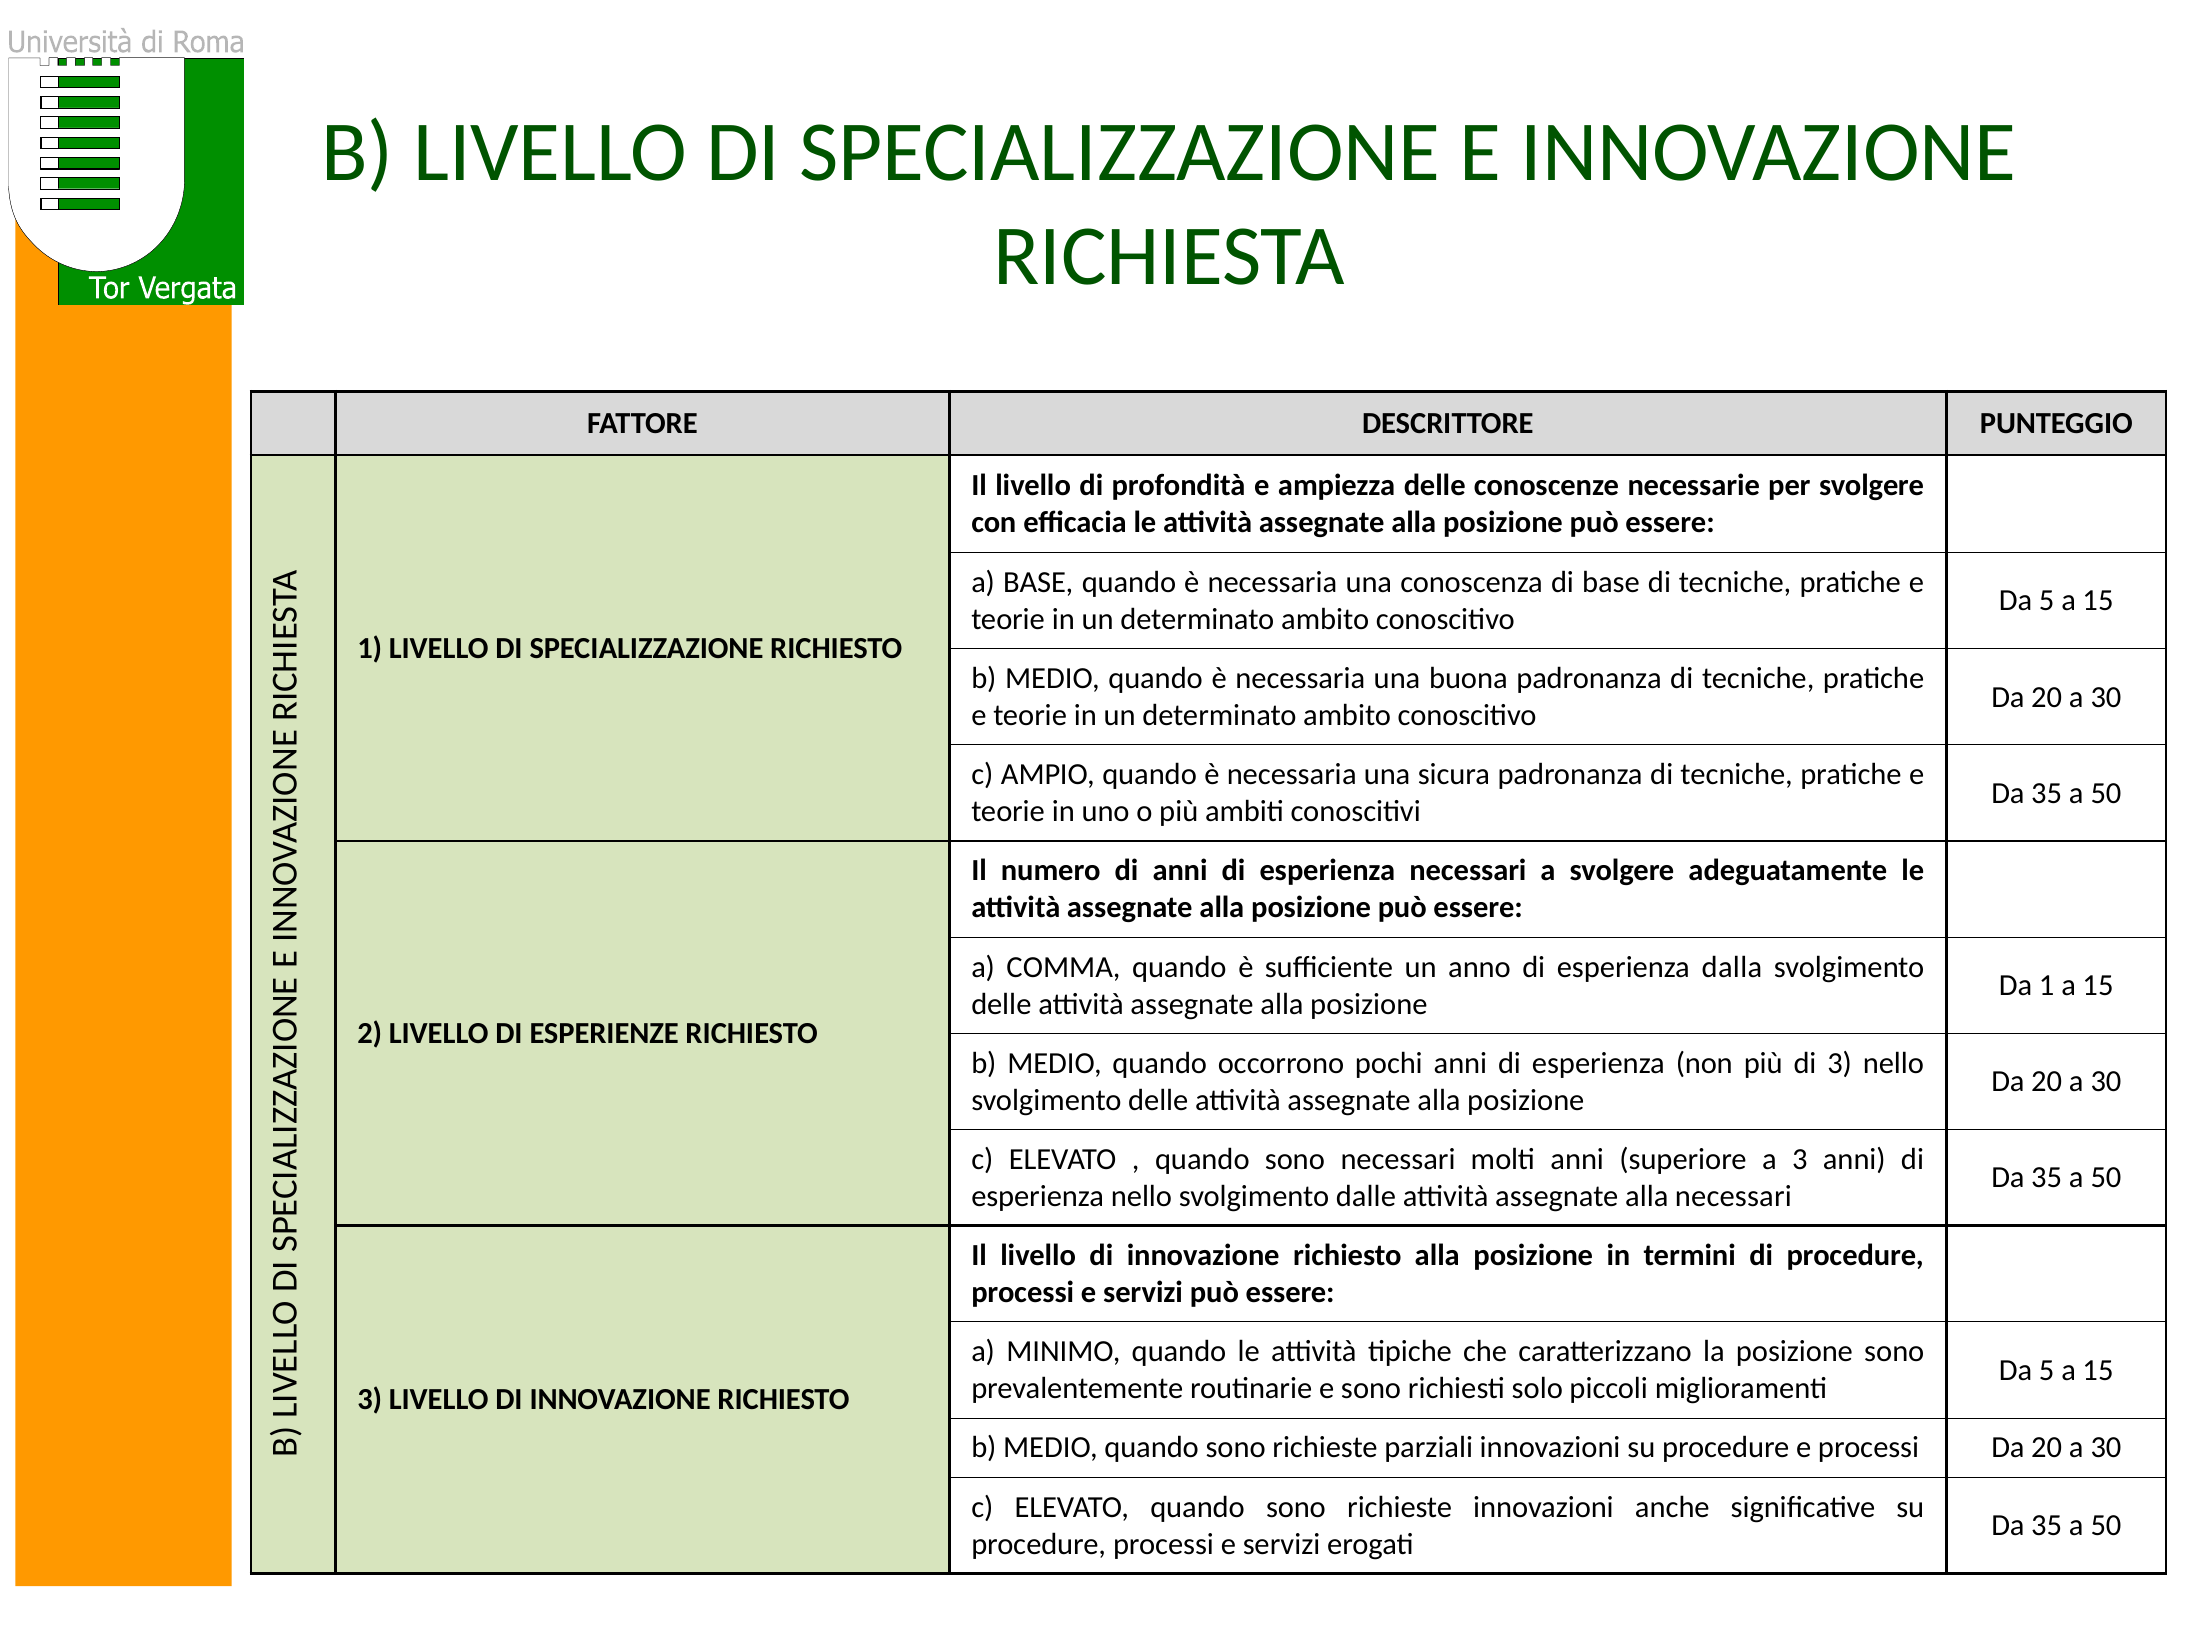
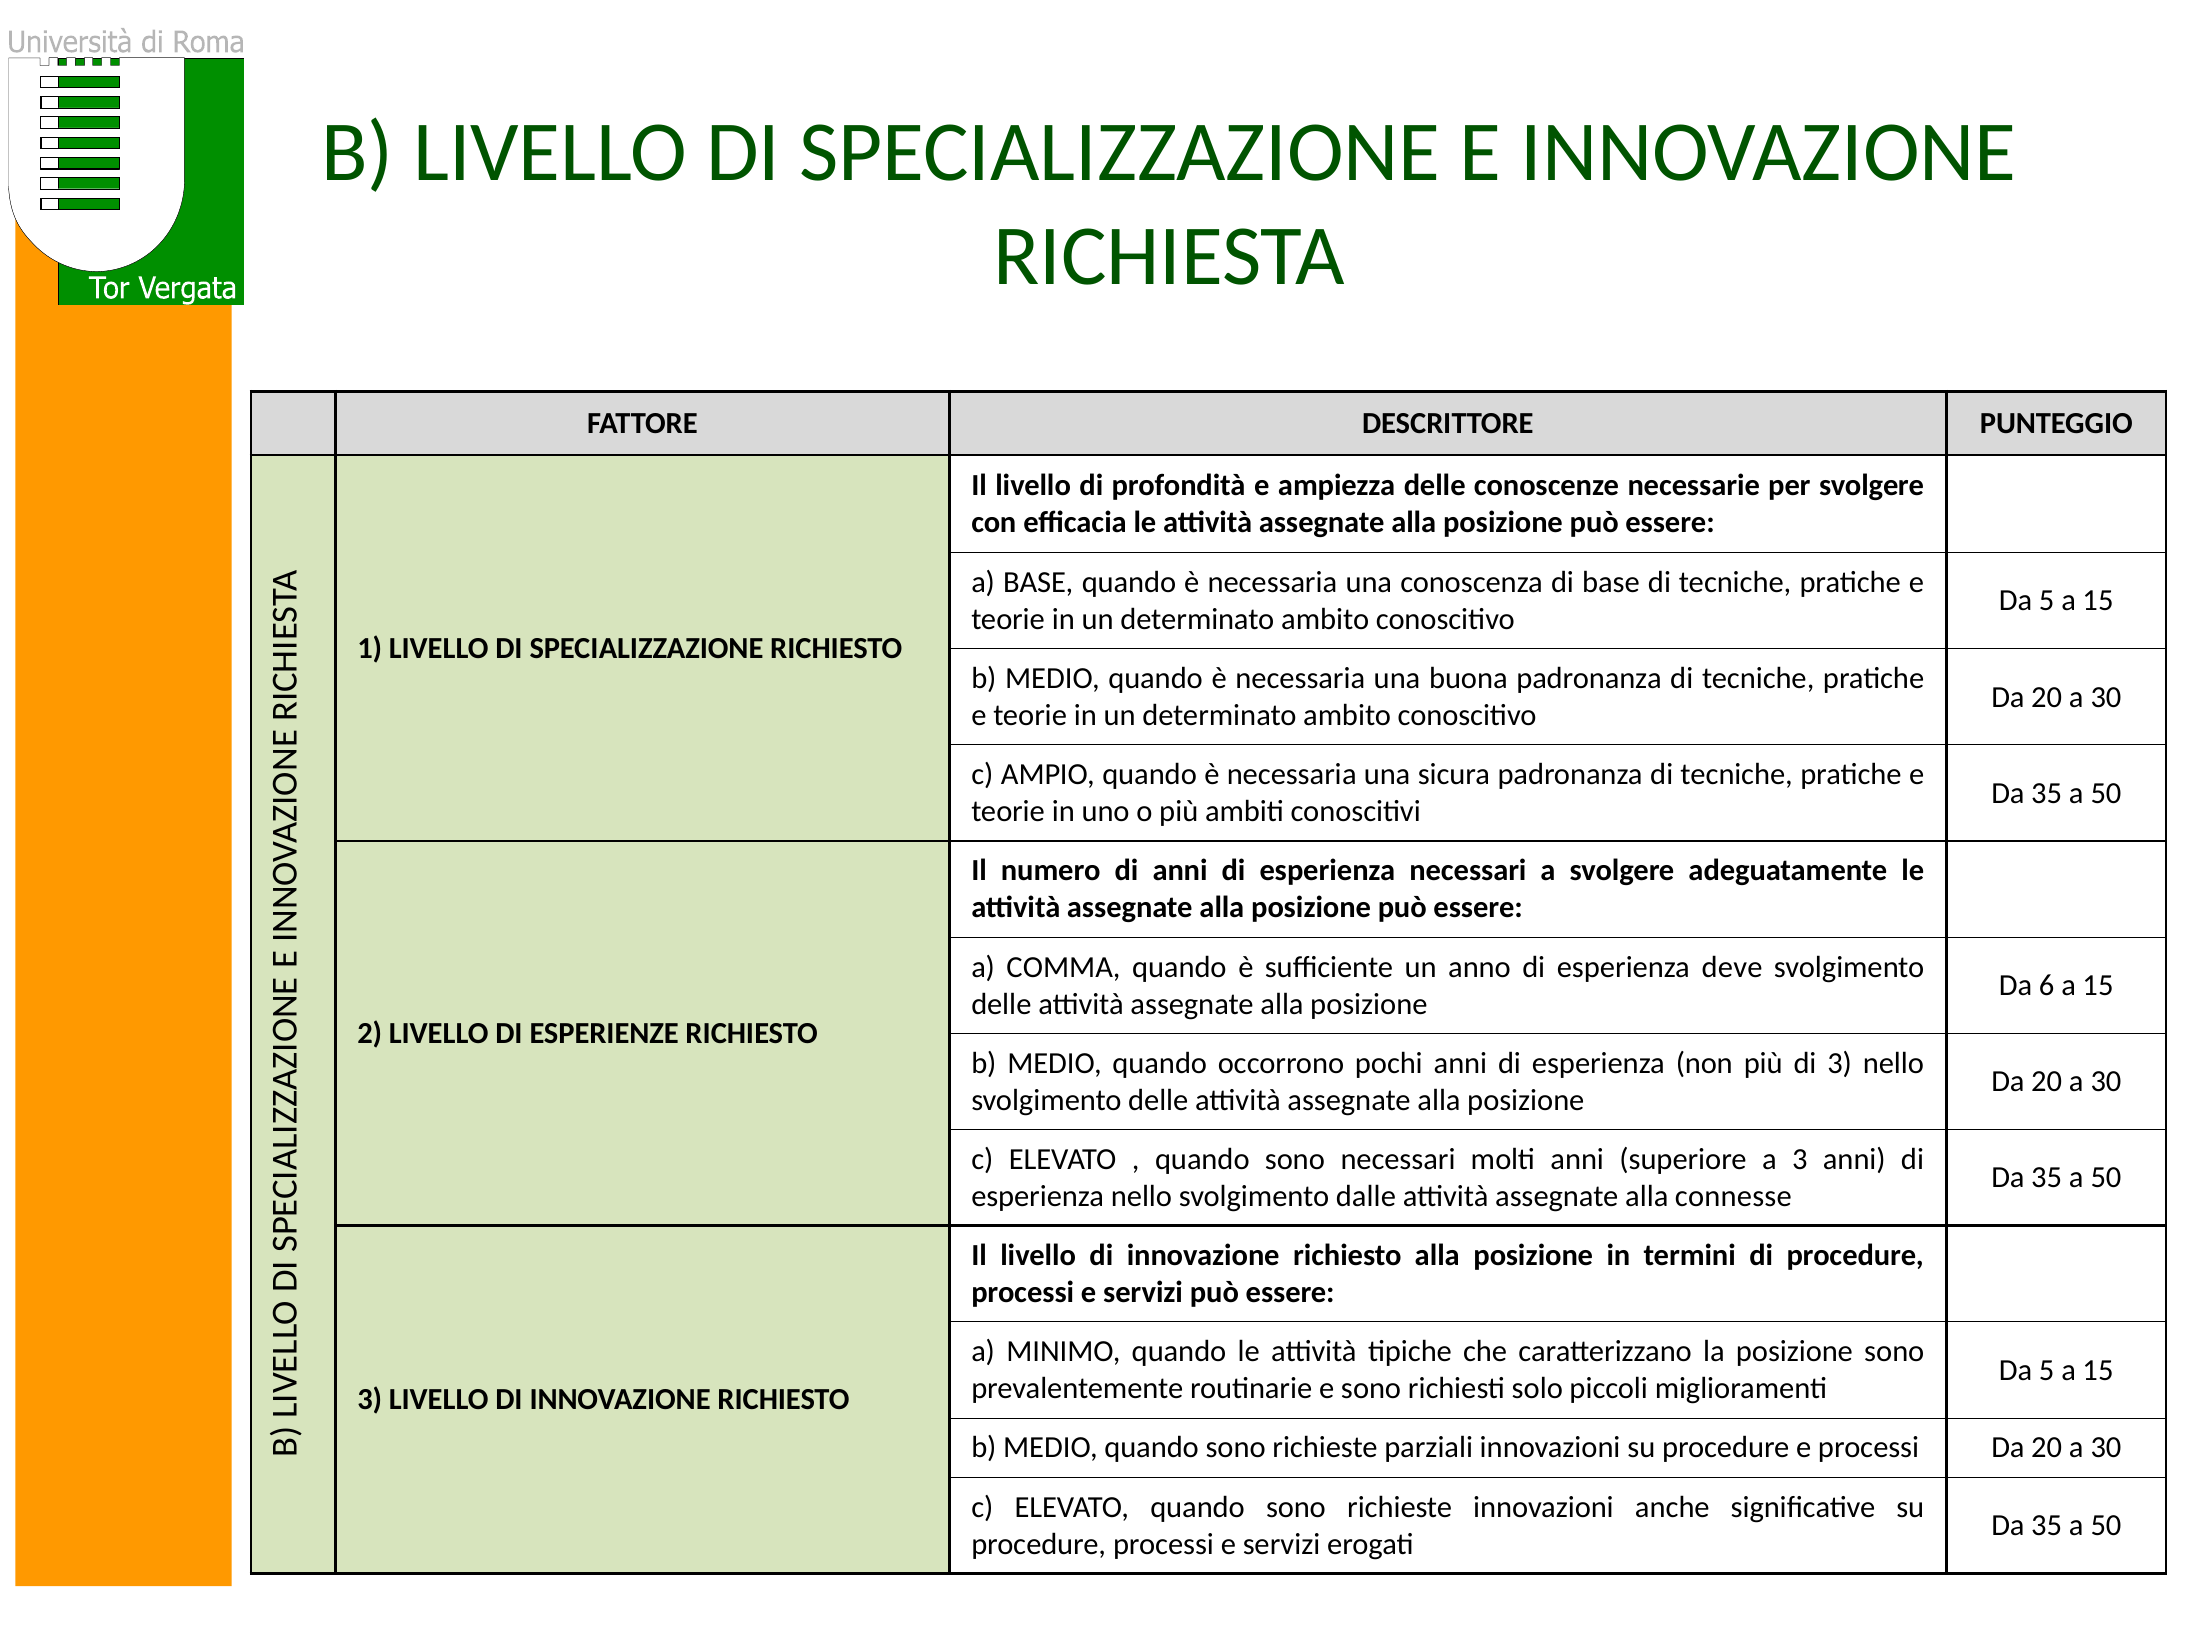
dalla: dalla -> deve
Da 1: 1 -> 6
alla necessari: necessari -> connesse
